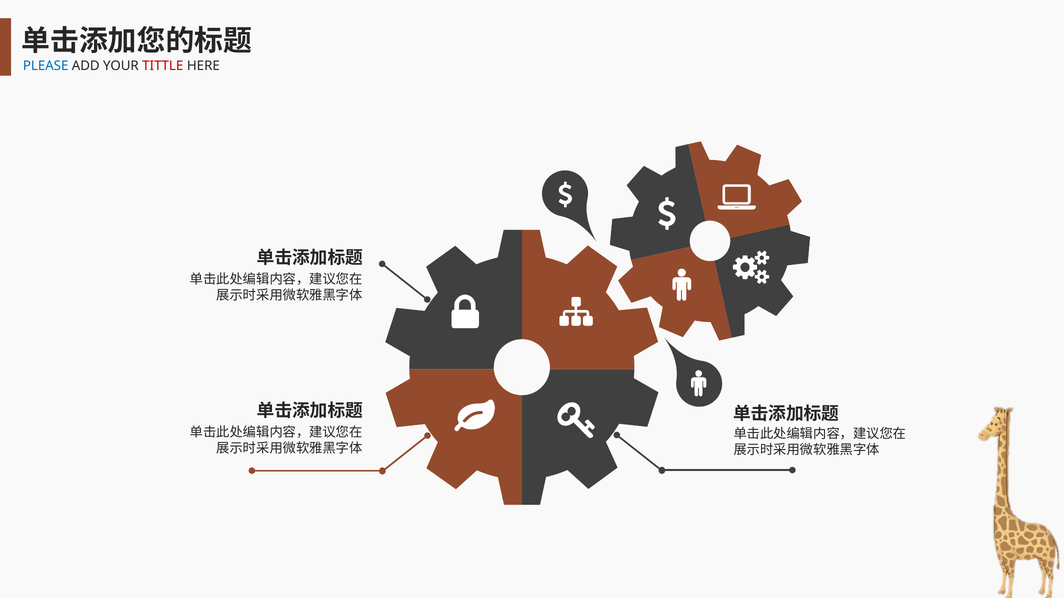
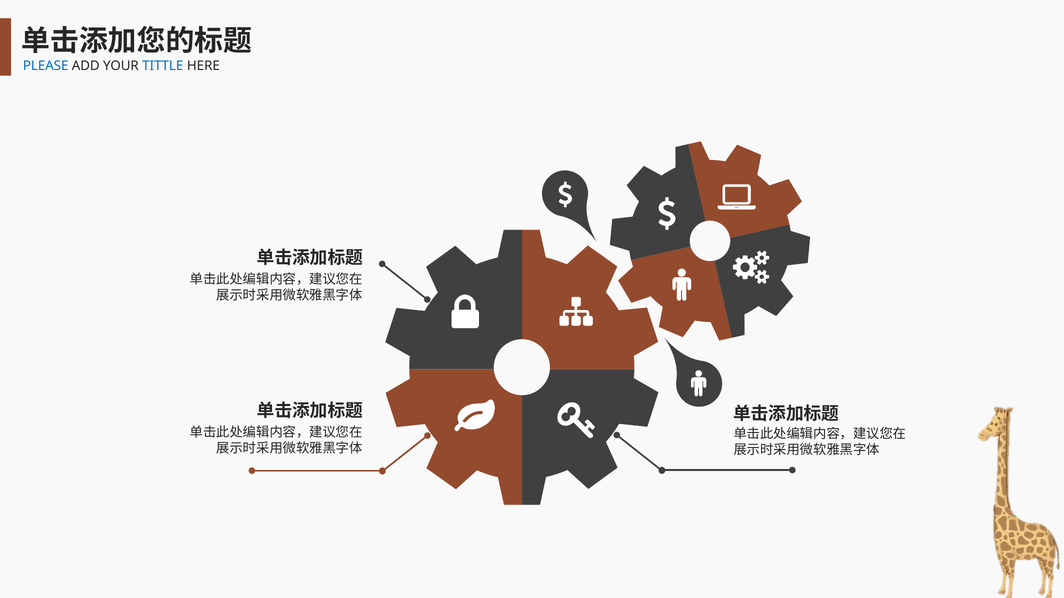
TITTLE colour: red -> blue
